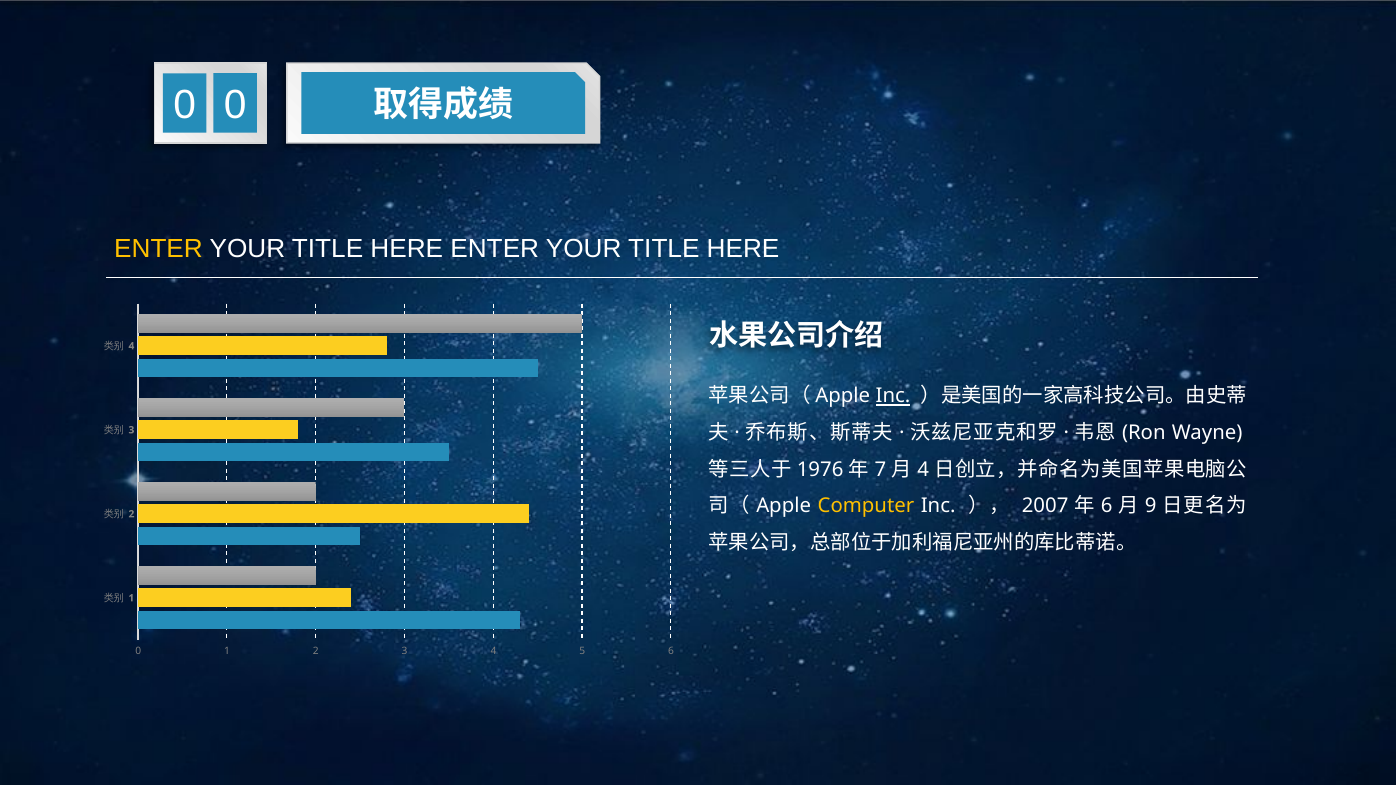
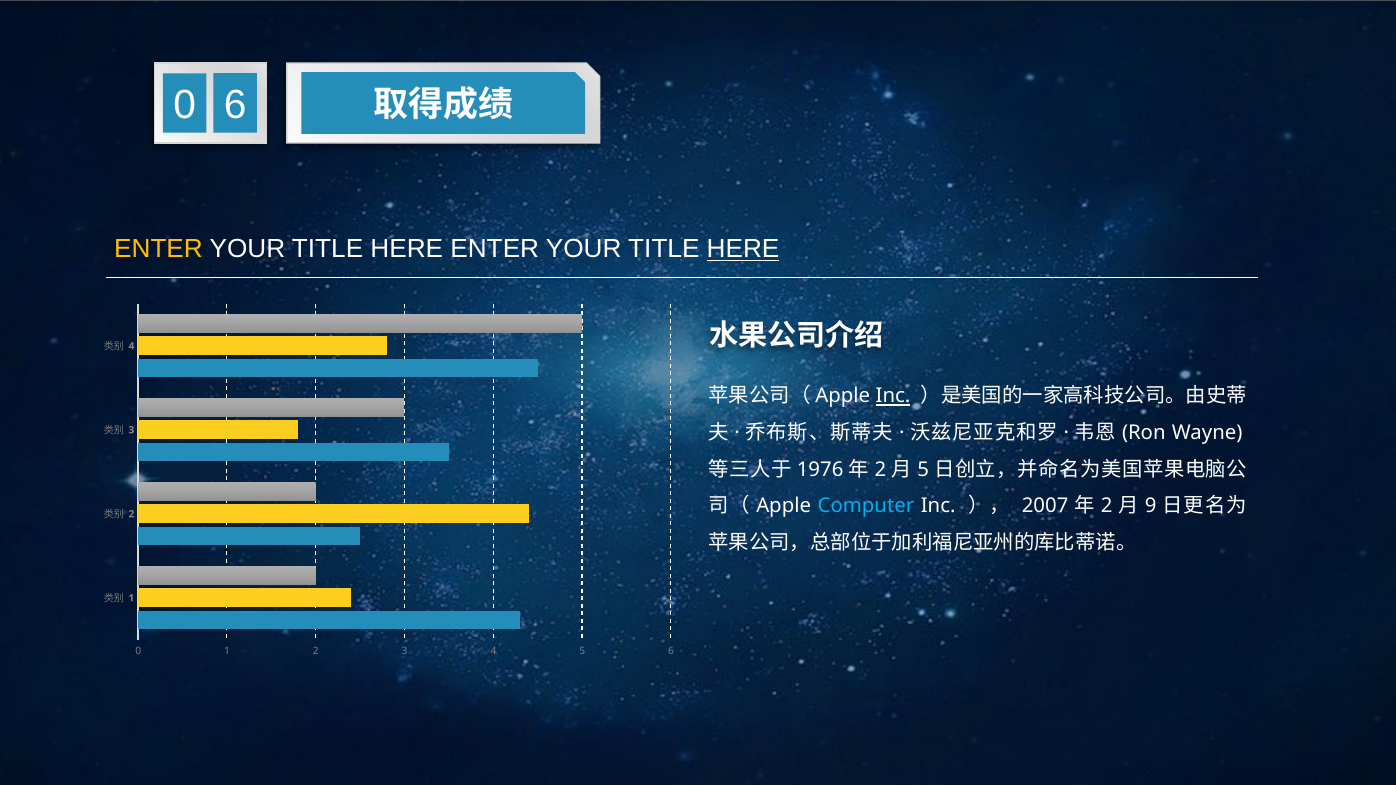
0 0: 0 -> 6
HERE at (743, 249) underline: none -> present
7 at (881, 470): 7 -> 2
4 at (923, 470): 4 -> 5
Computer colour: yellow -> light blue
6 at (1107, 506): 6 -> 2
